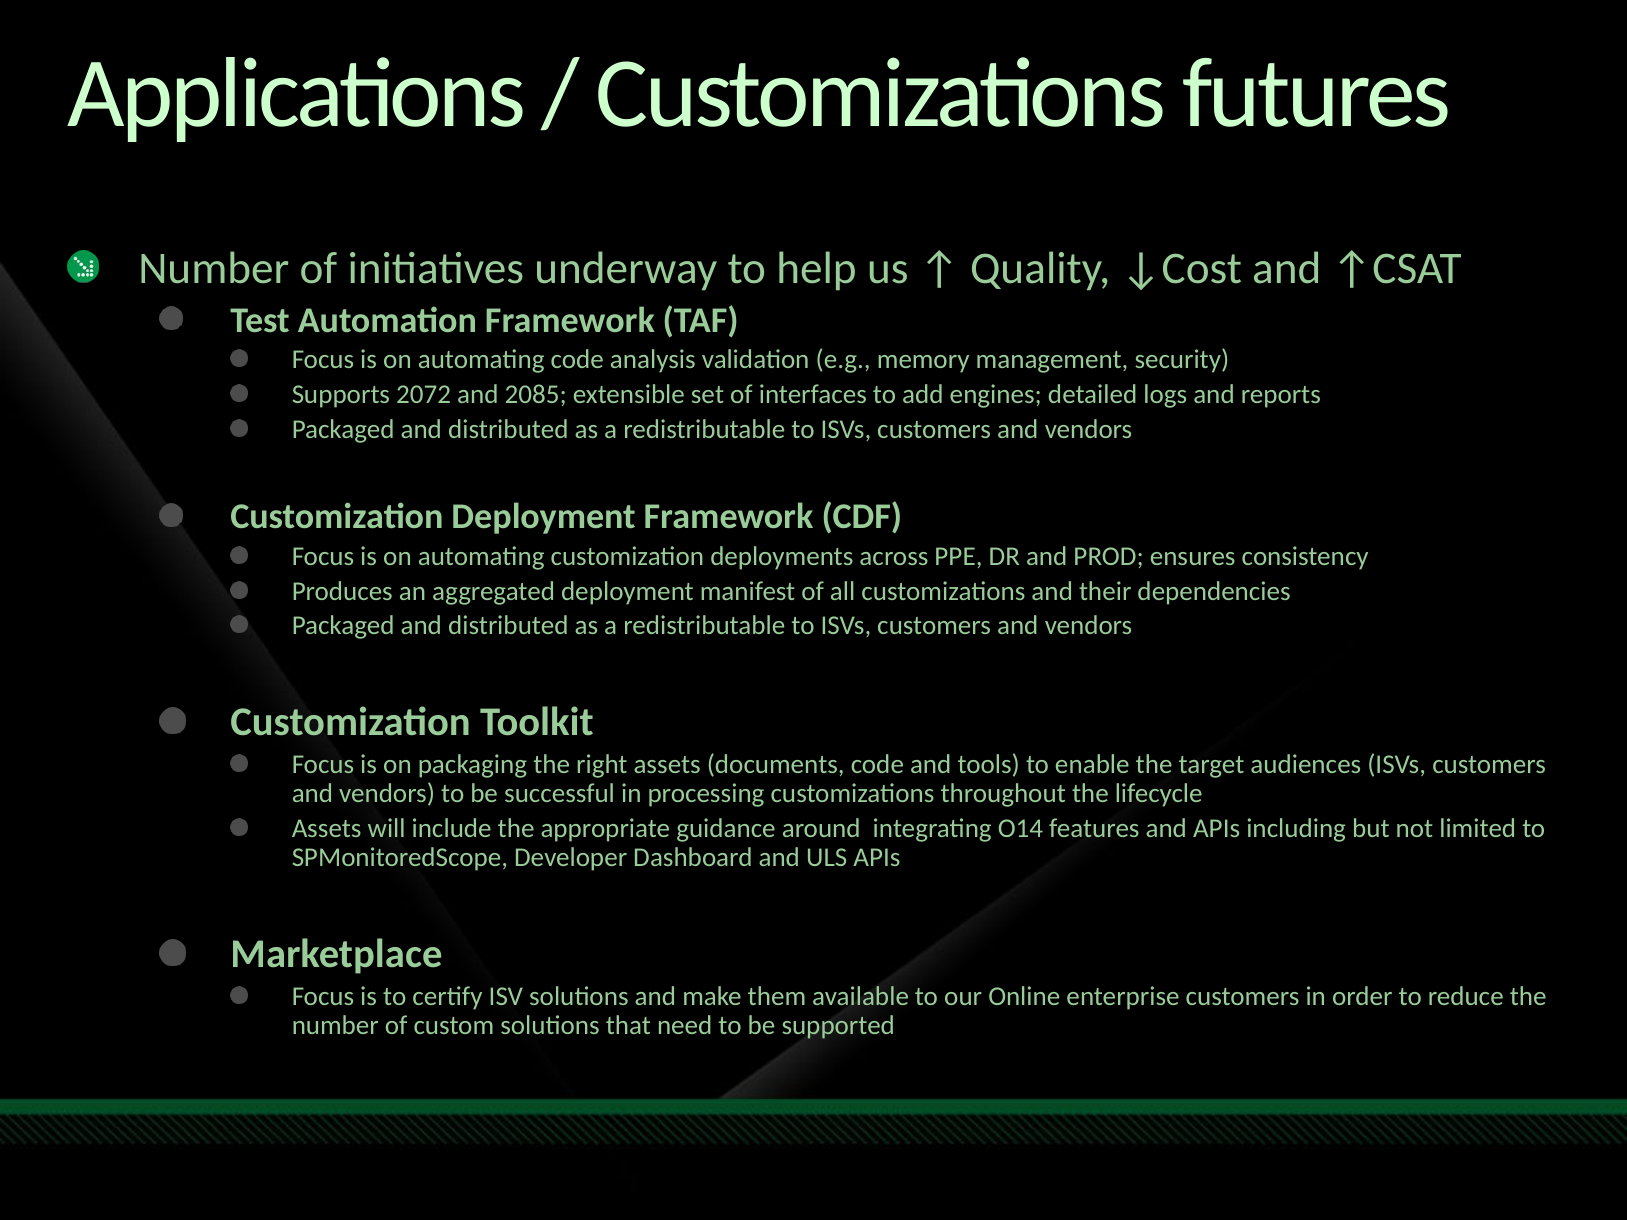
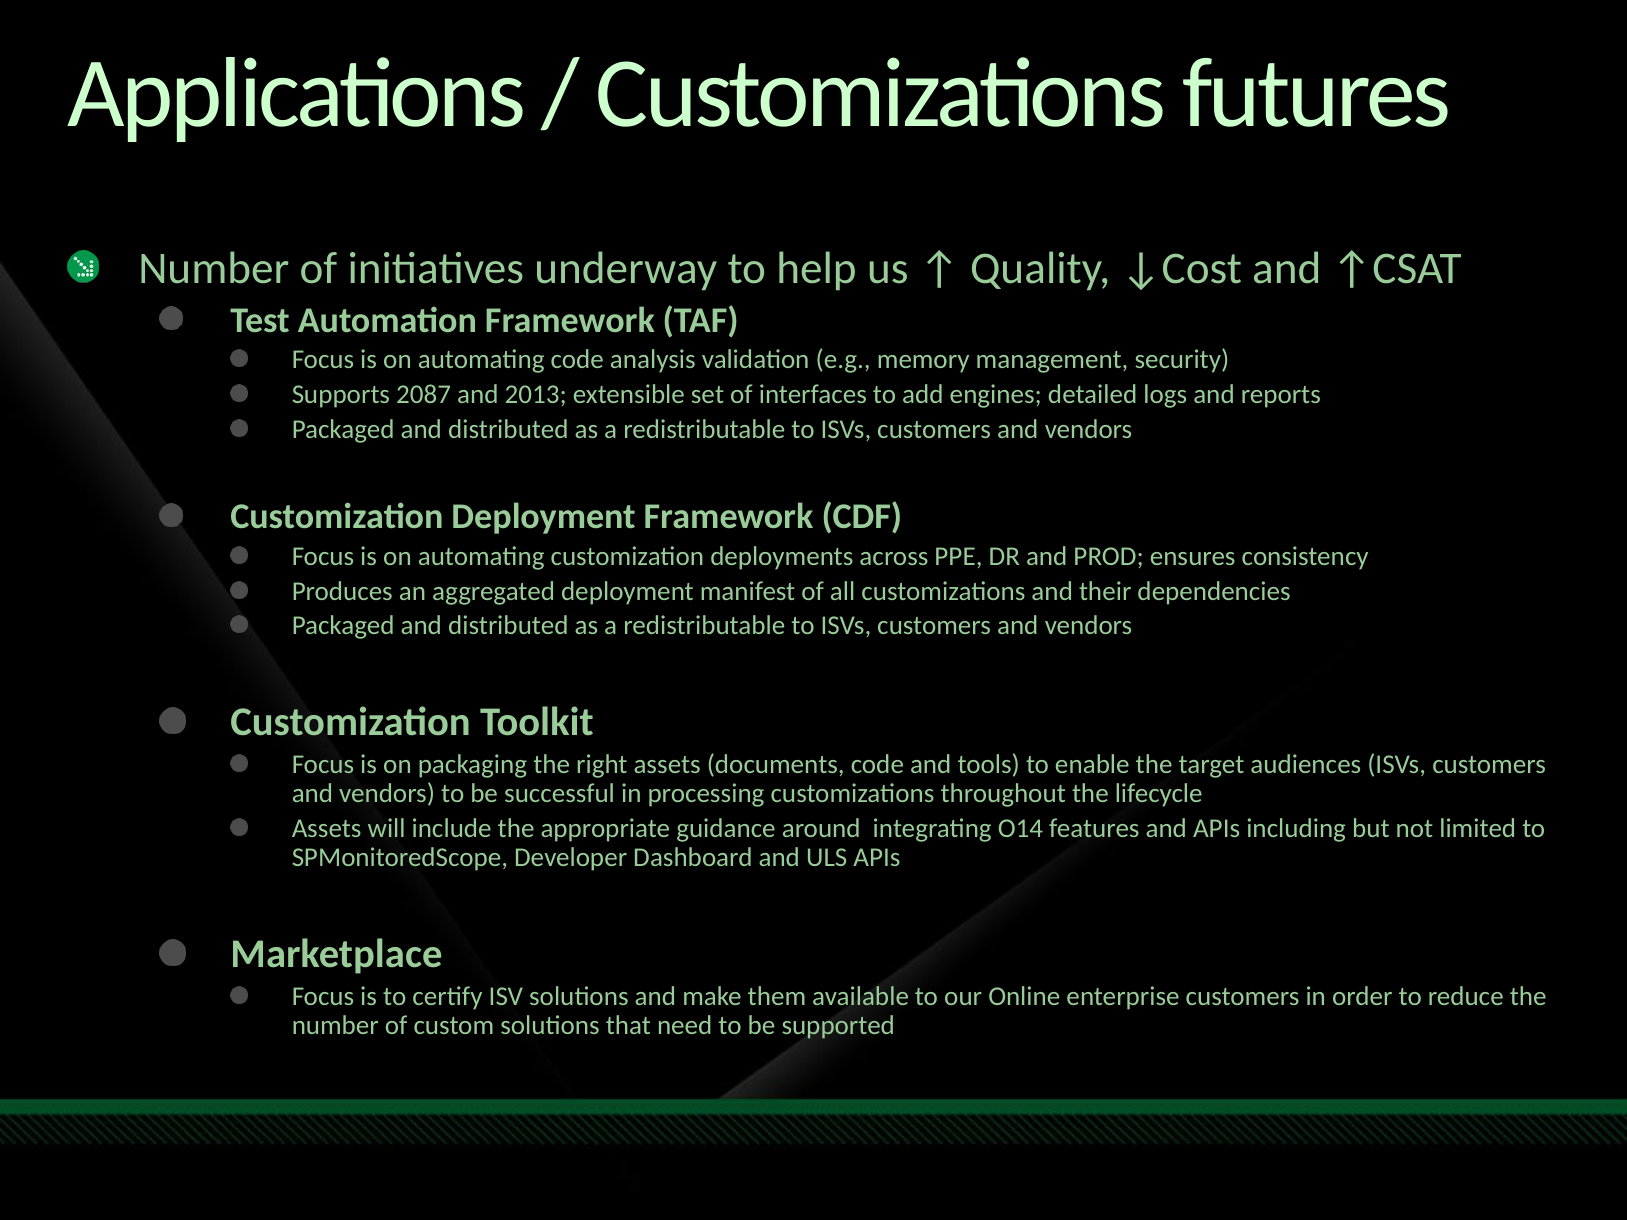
2072: 2072 -> 2087
2085: 2085 -> 2013
